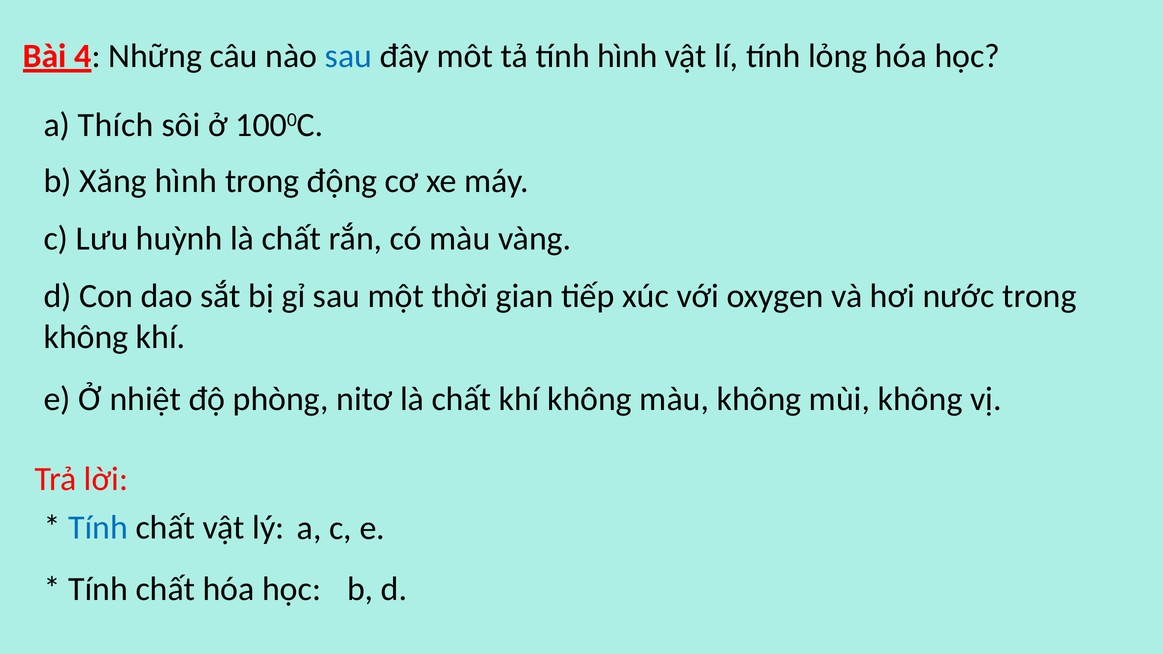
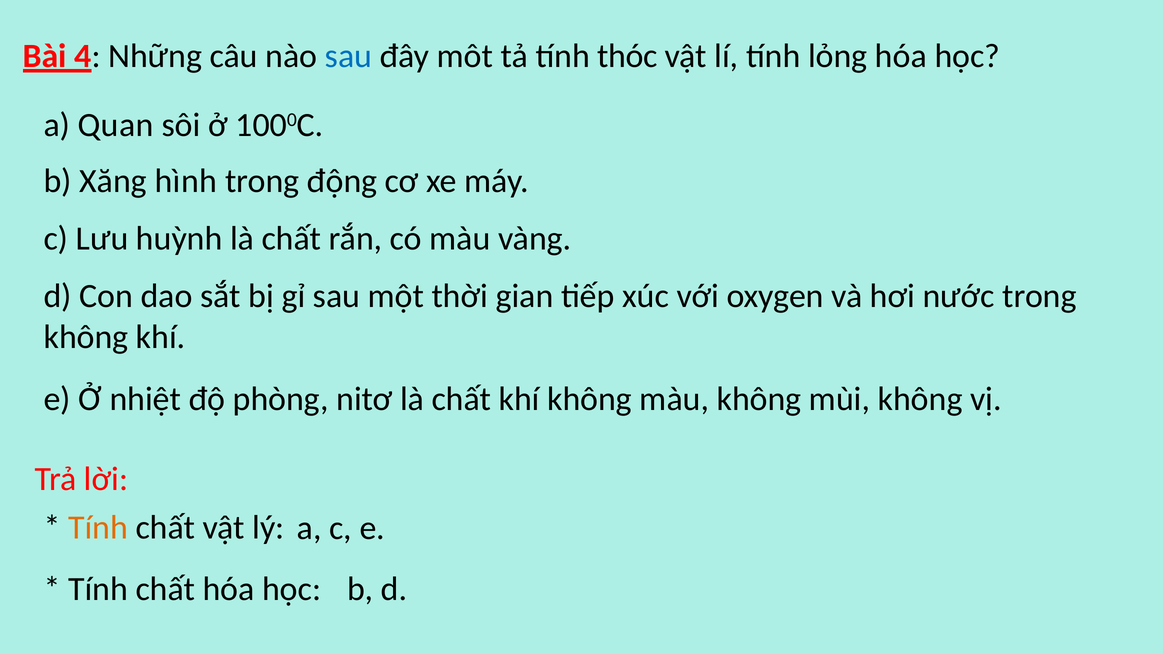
tính hình: hình -> thóc
Thích: Thích -> Quan
Tính at (98, 528) colour: blue -> orange
